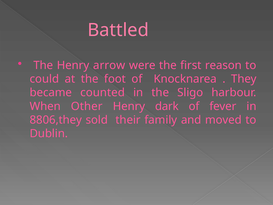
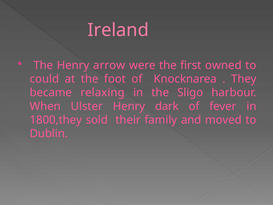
Battled: Battled -> Ireland
reason: reason -> owned
counted: counted -> relaxing
Other: Other -> Ulster
8806,they: 8806,they -> 1800,they
